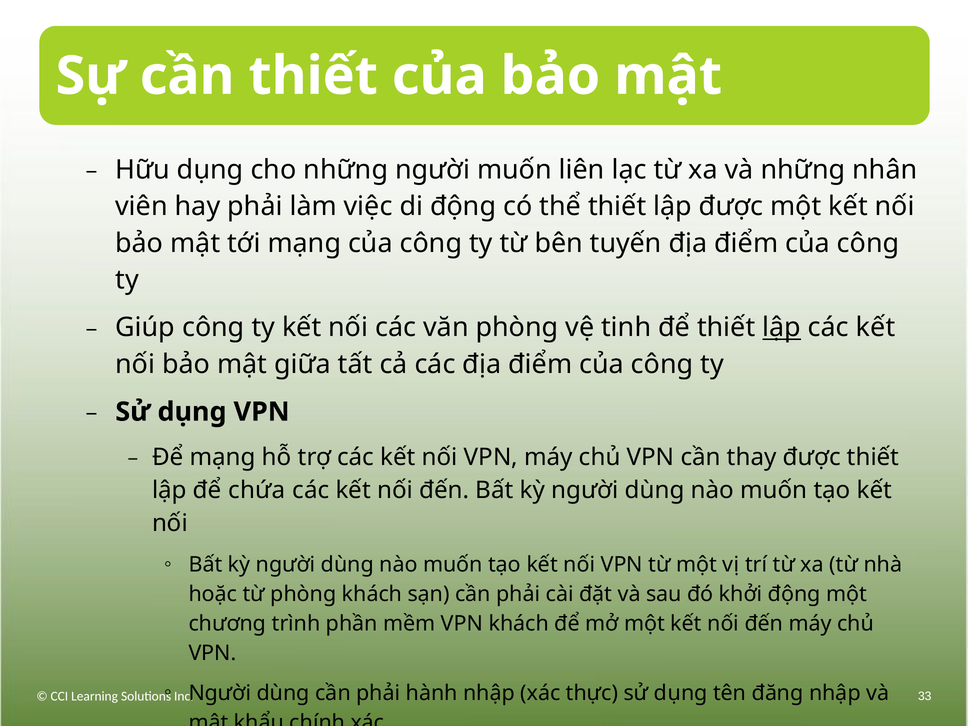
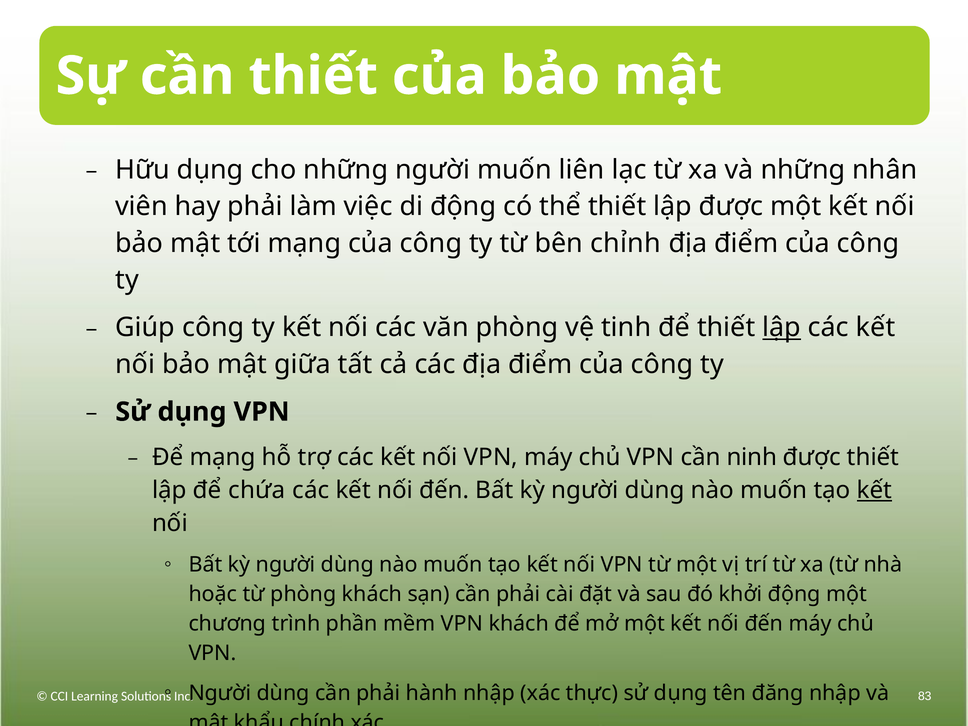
tuyến: tuyến -> chỉnh
thay: thay -> ninh
kết at (874, 490) underline: none -> present
33: 33 -> 83
